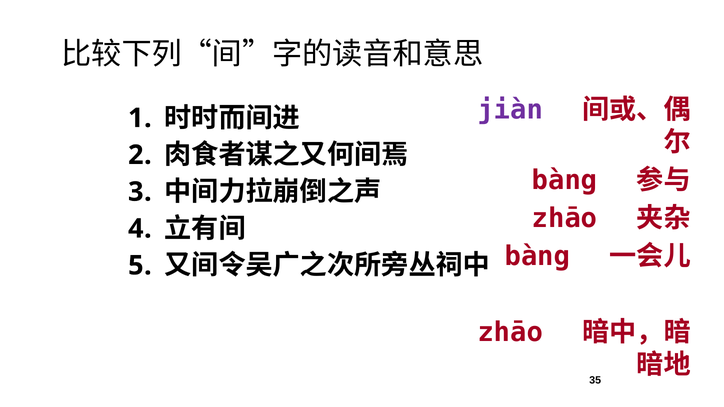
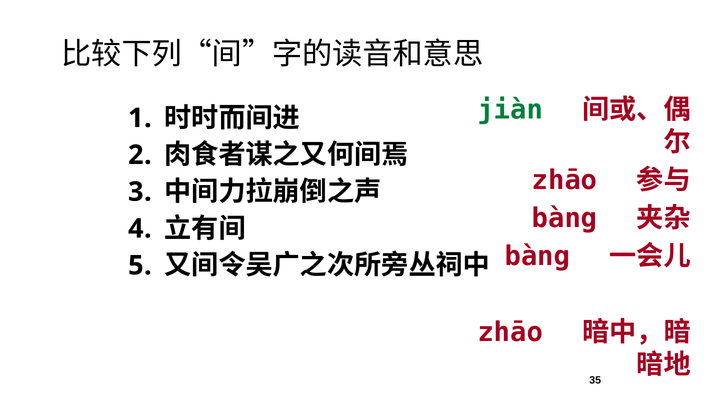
jiàn colour: purple -> green
bàng at (565, 180): bàng -> zhāo
zhāo at (565, 218): zhāo -> bàng
